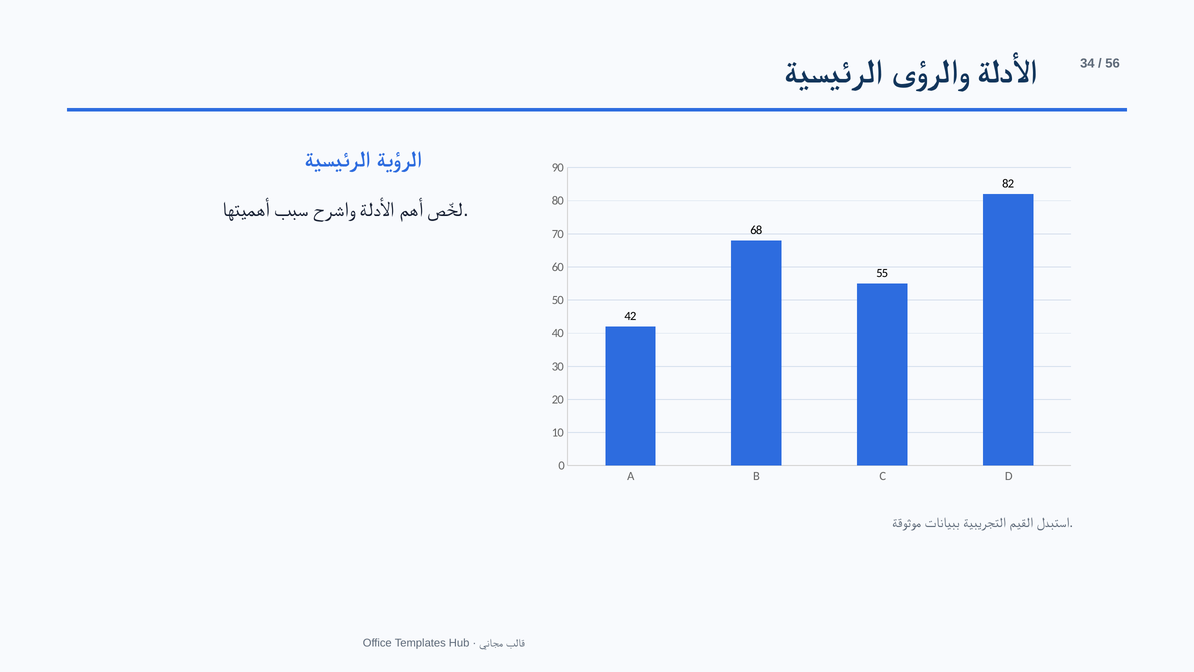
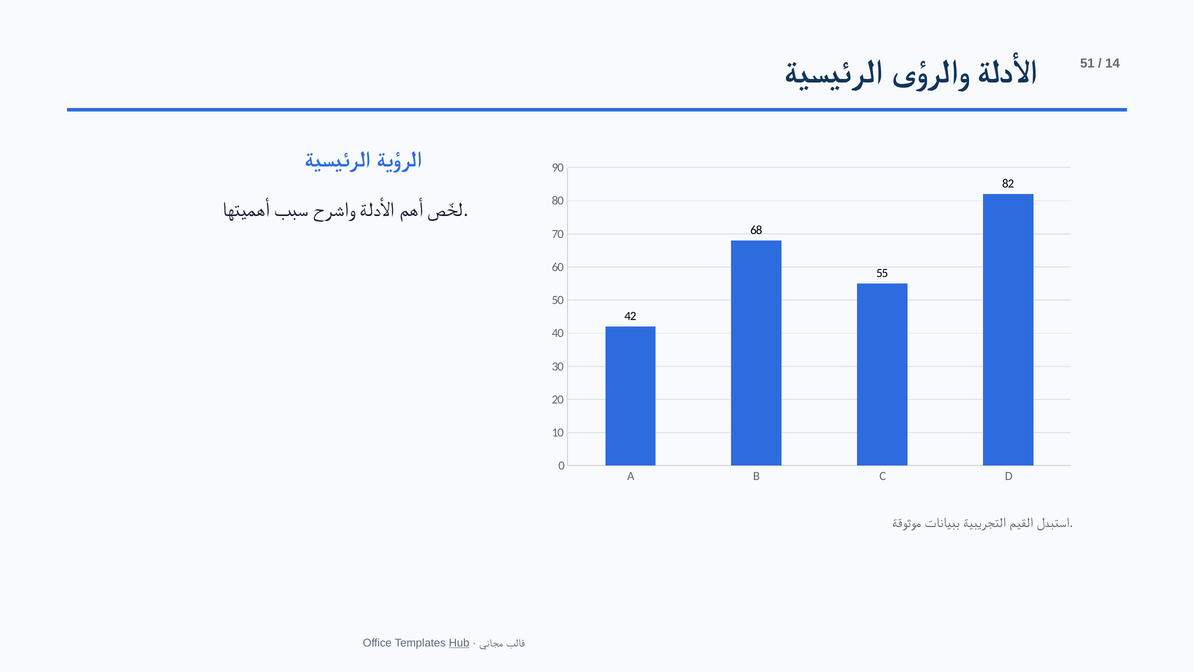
34: 34 -> 51
56: 56 -> 14
Hub underline: none -> present
